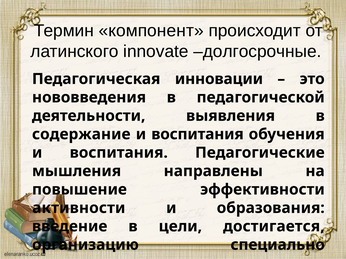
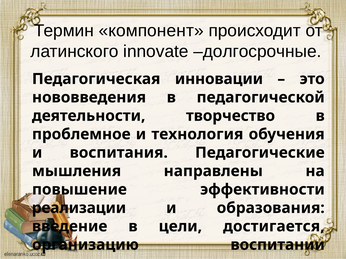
выявления: выявления -> творчество
содержание: содержание -> проблемное
воспитания at (197, 134): воспитания -> технология
активности: активности -> реализации
специально: специально -> воспитании
